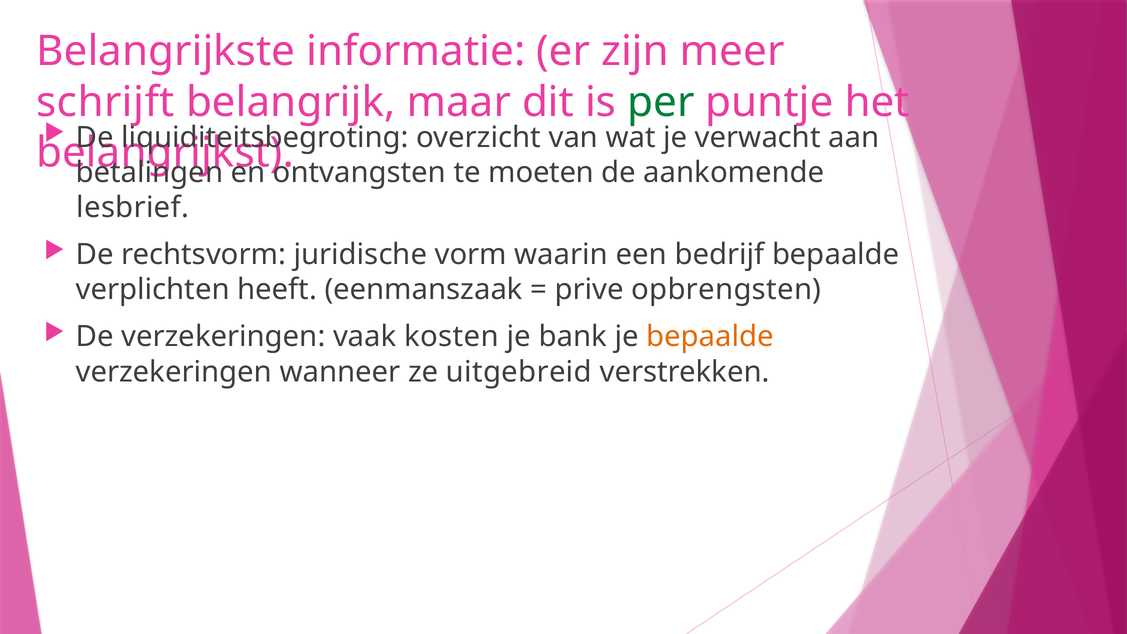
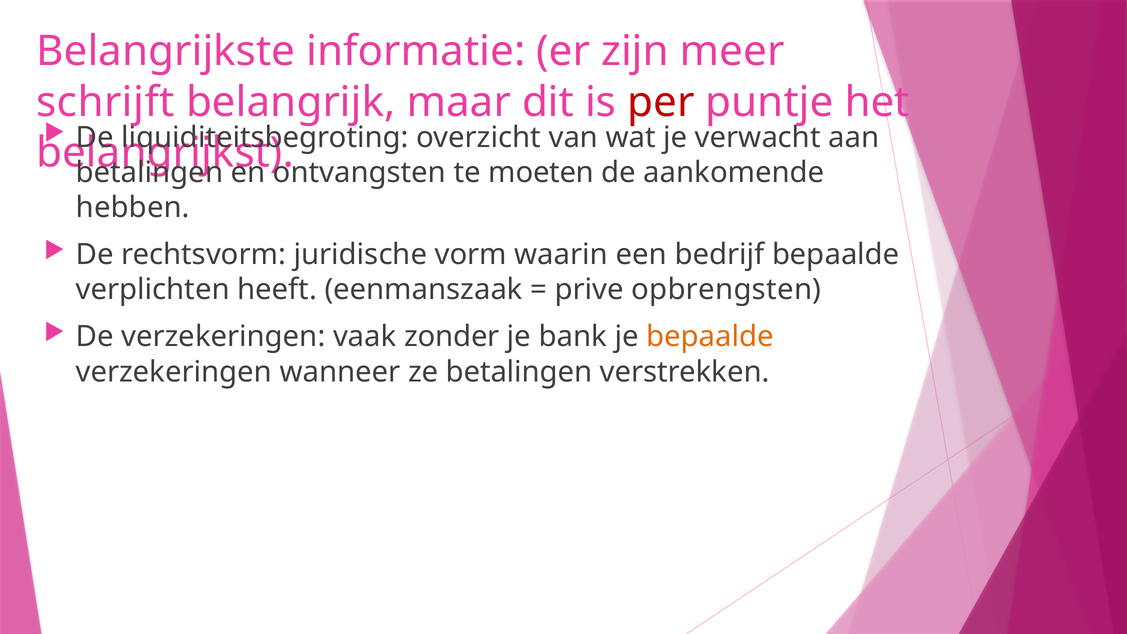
per colour: green -> red
lesbrief: lesbrief -> hebben
kosten: kosten -> zonder
ze uitgebreid: uitgebreid -> betalingen
